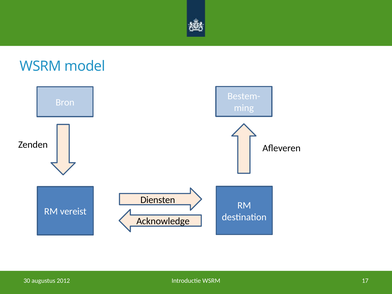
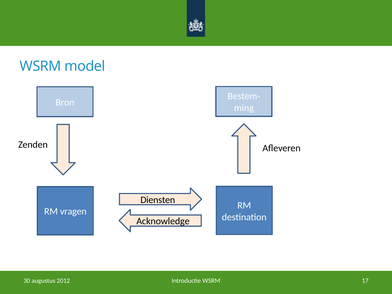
vereist: vereist -> vragen
